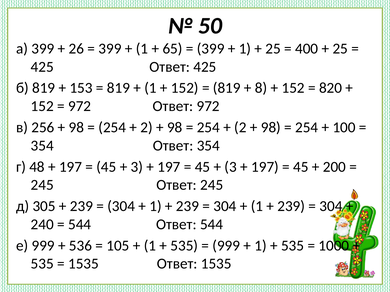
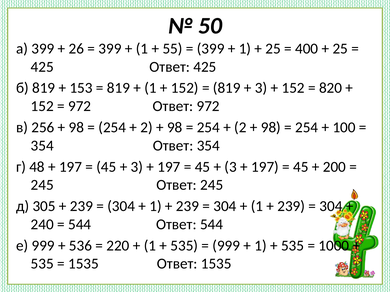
65: 65 -> 55
8 at (261, 88): 8 -> 3
105: 105 -> 220
